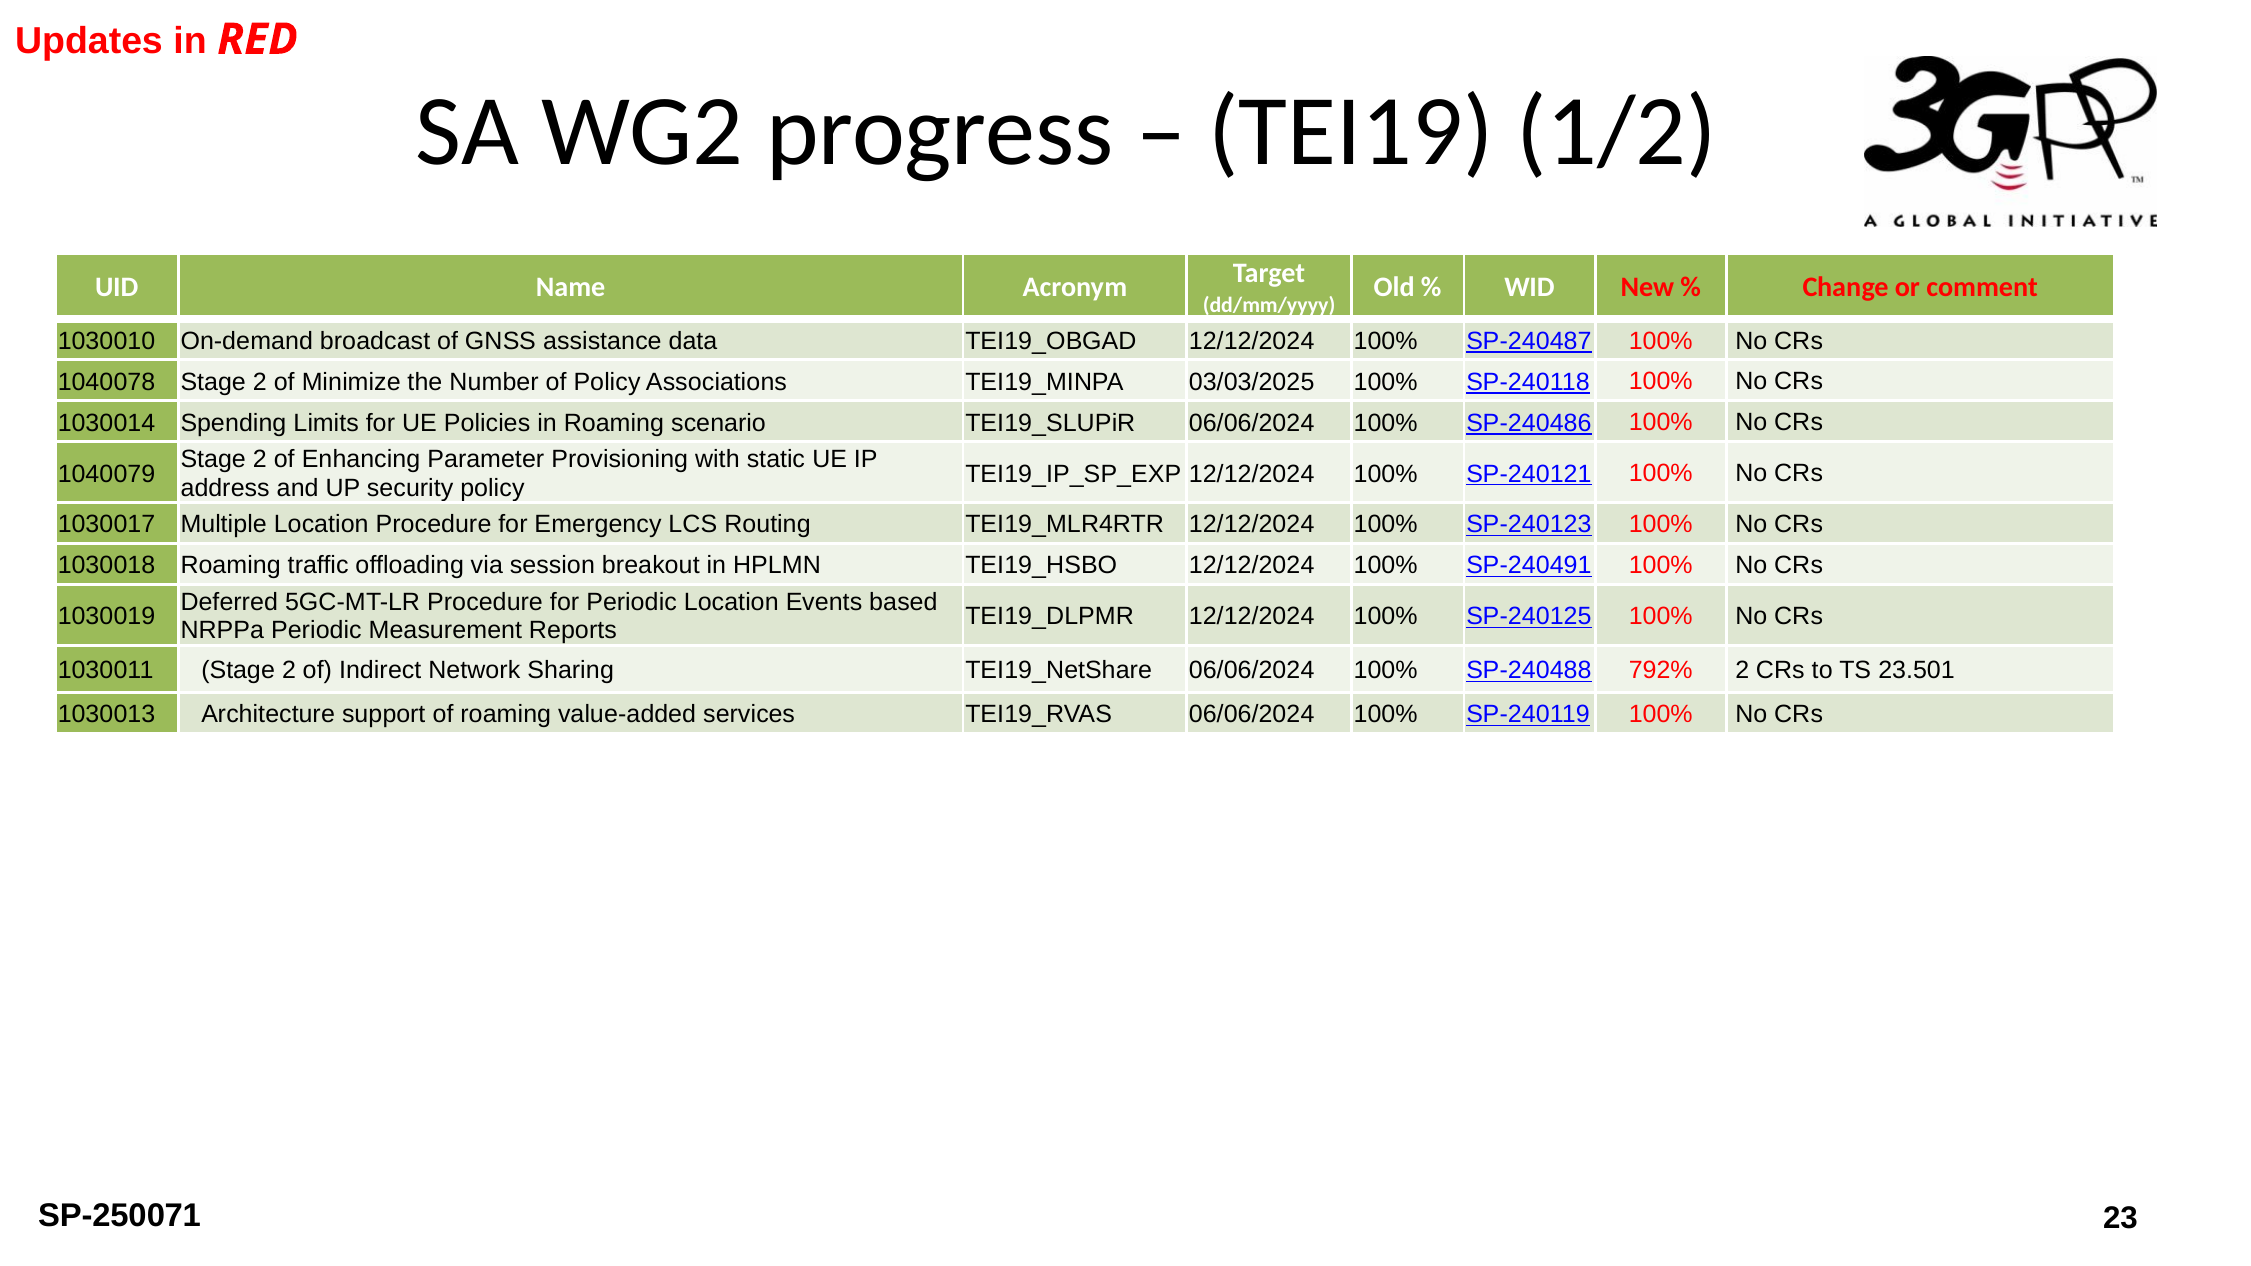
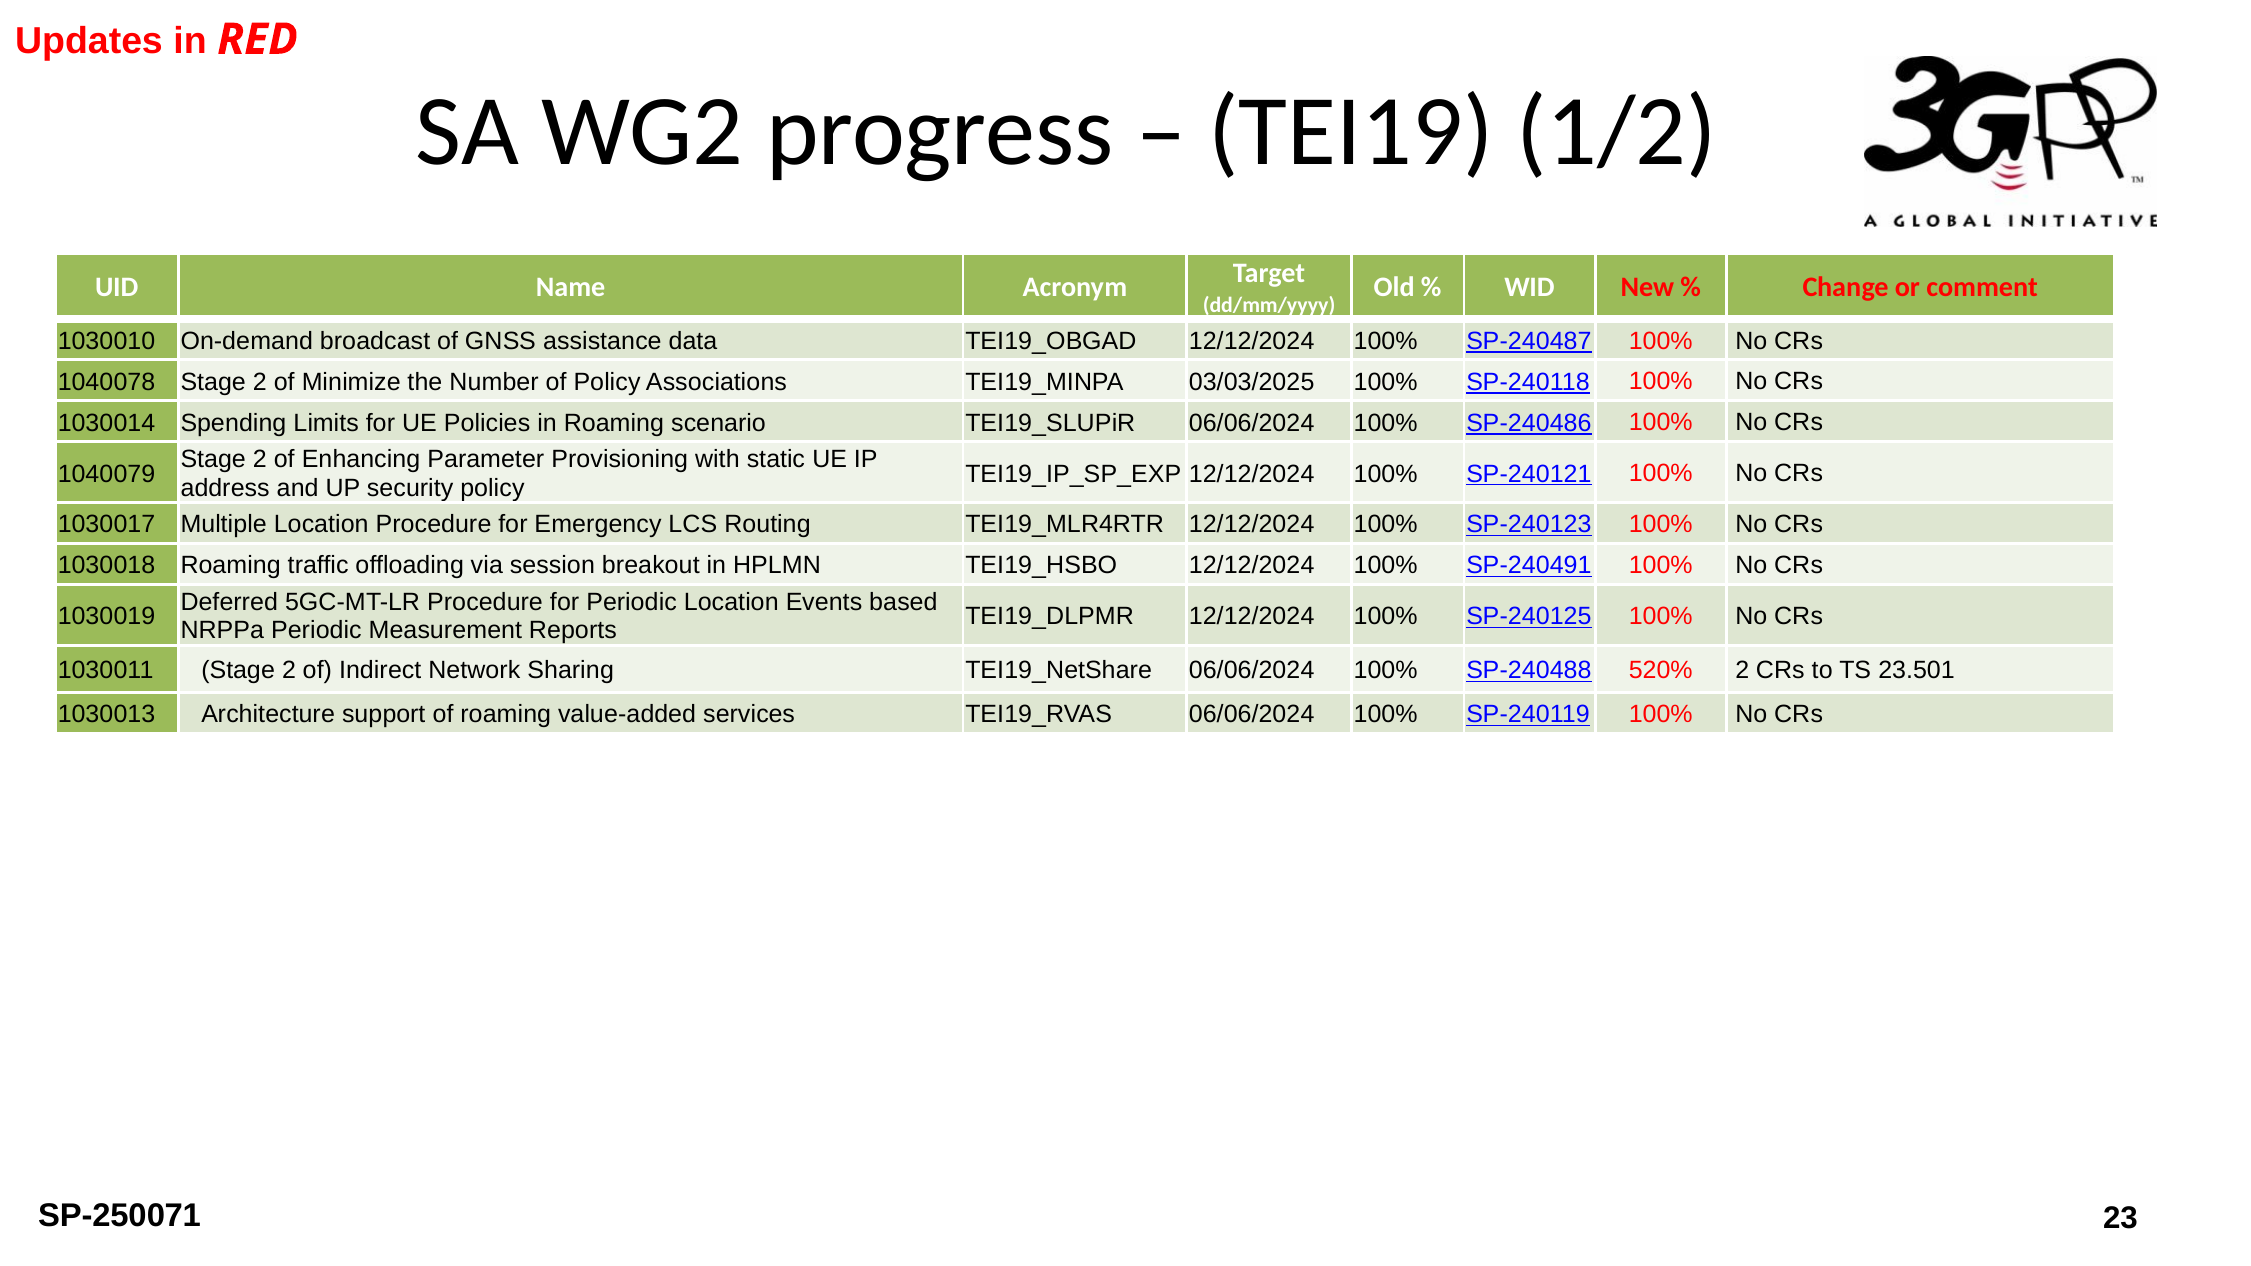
792%: 792% -> 520%
